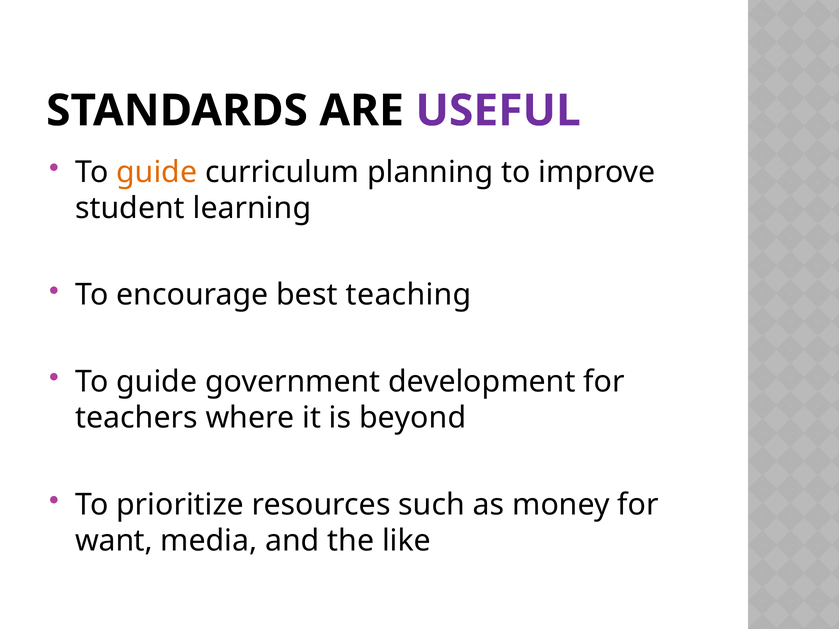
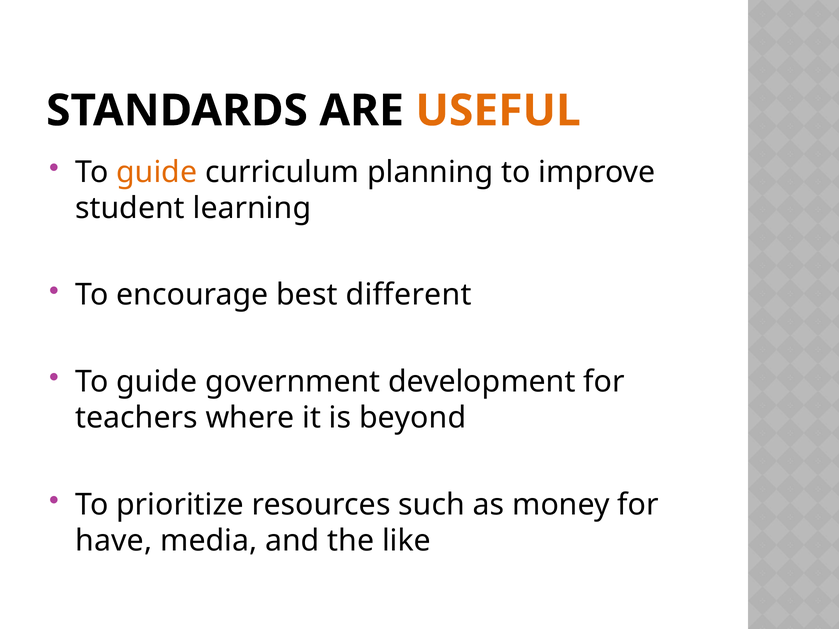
USEFUL colour: purple -> orange
teaching: teaching -> different
want: want -> have
